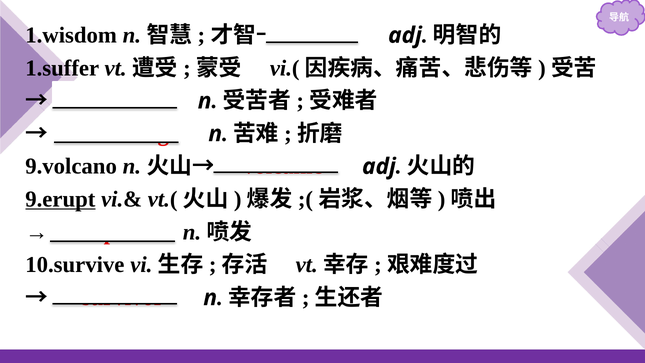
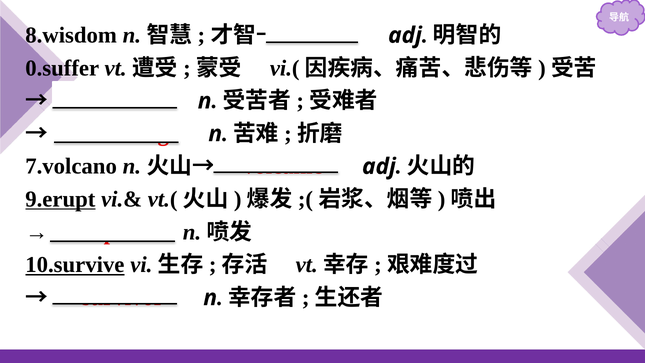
1.wisdom: 1.wisdom -> 8.wisdom
1.suffer: 1.suffer -> 0.suffer
9.volcano: 9.volcano -> 7.volcano
10.survive underline: none -> present
